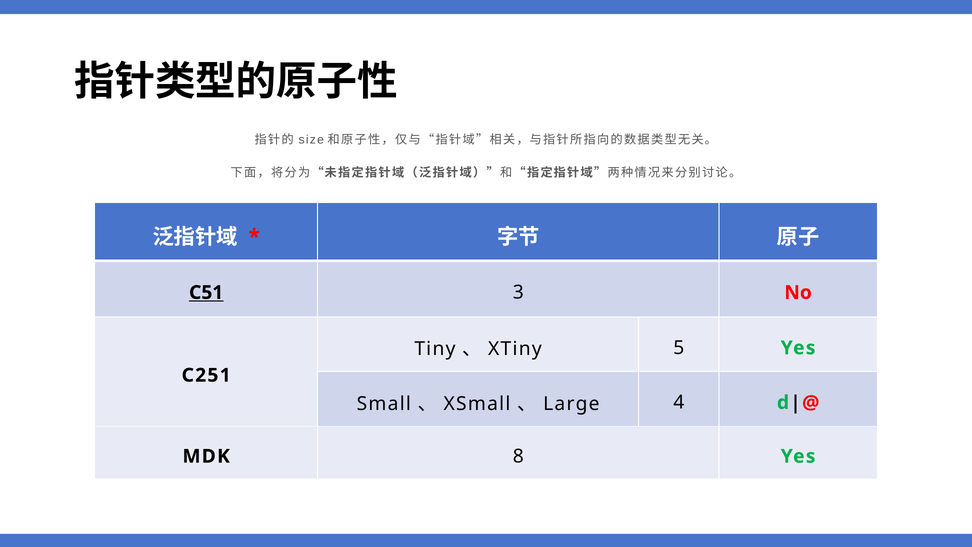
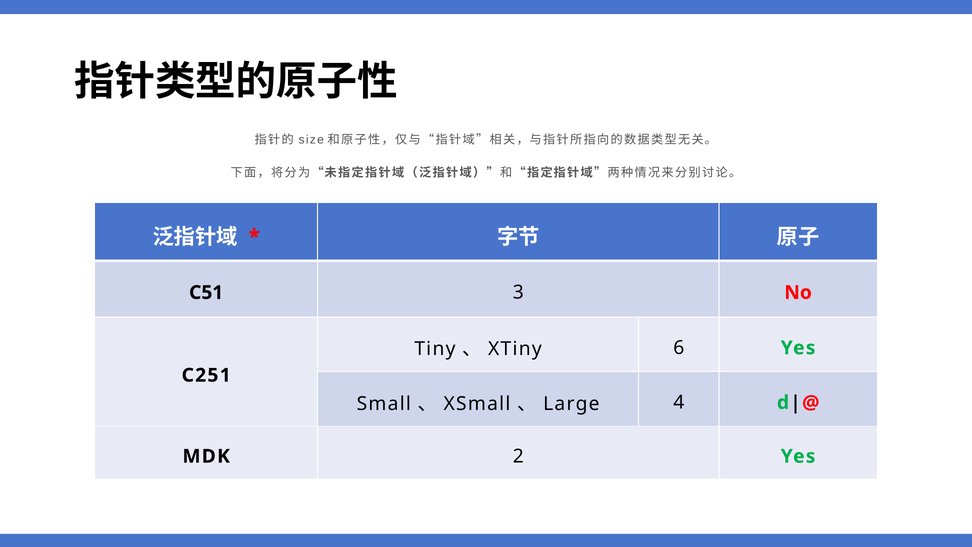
C51 underline: present -> none
5: 5 -> 6
8: 8 -> 2
